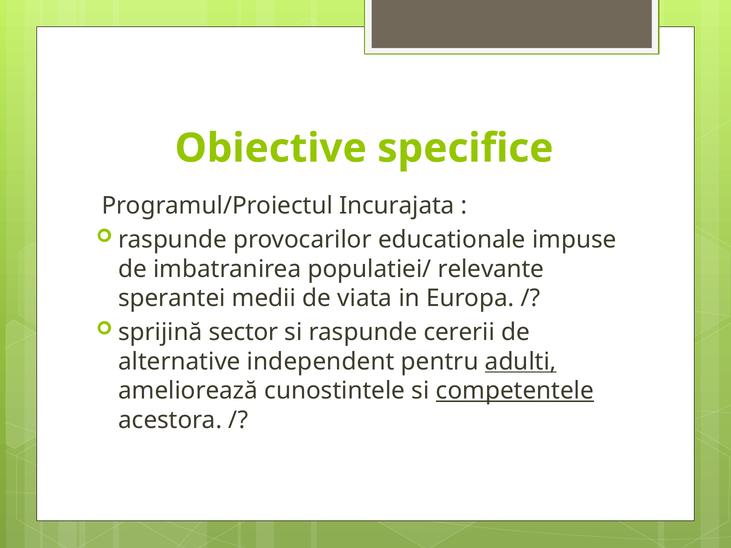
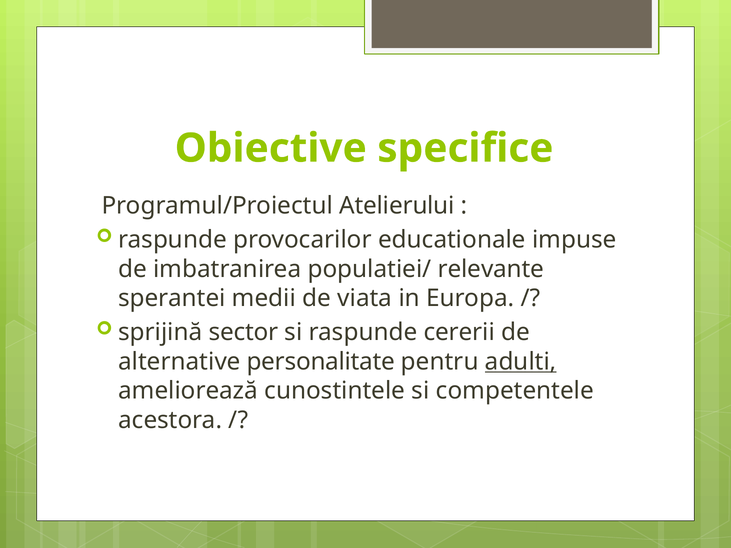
Incurajata: Incurajata -> Atelierului
independent: independent -> personalitate
competentele underline: present -> none
